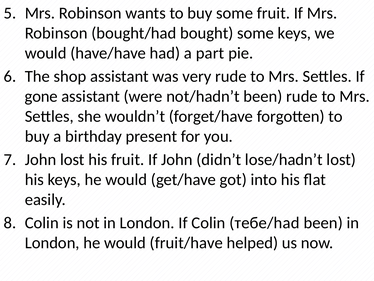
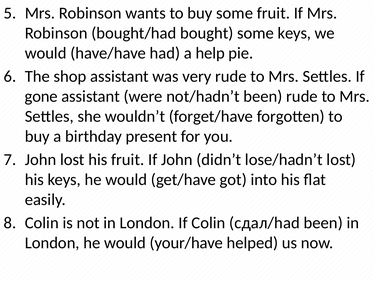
part: part -> help
тебе/had: тебе/had -> сдал/had
fruit/have: fruit/have -> your/have
